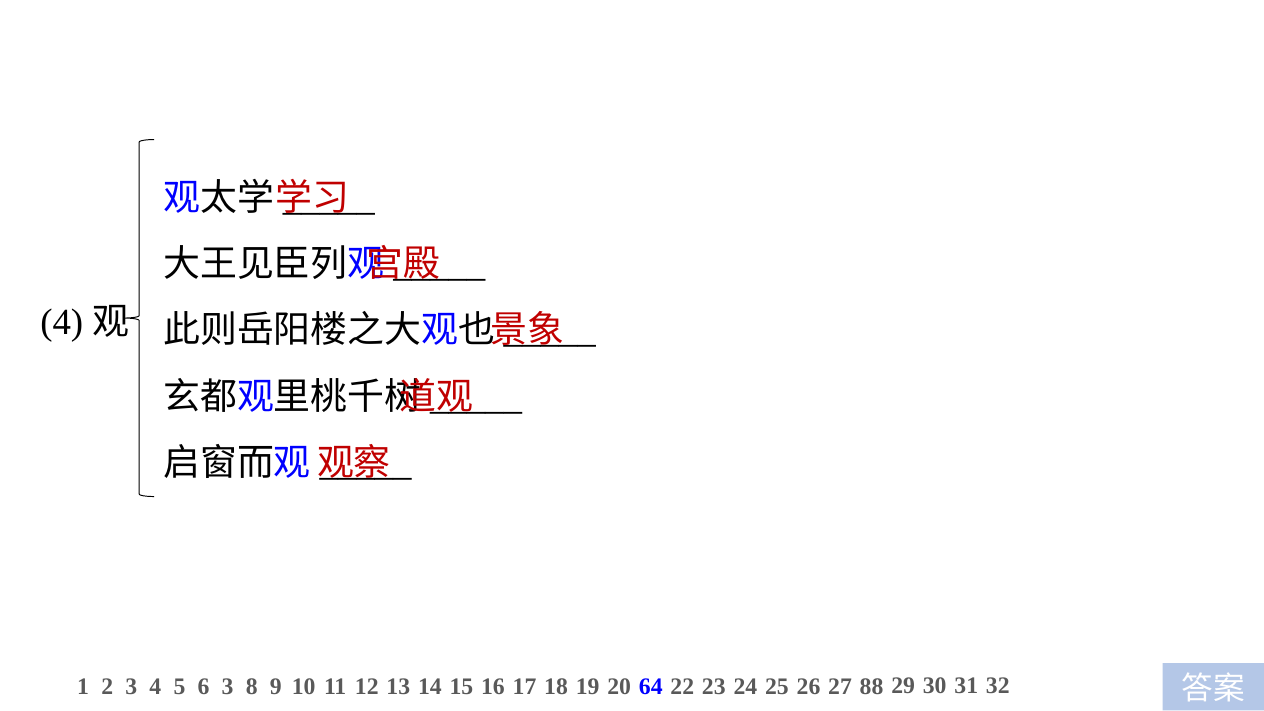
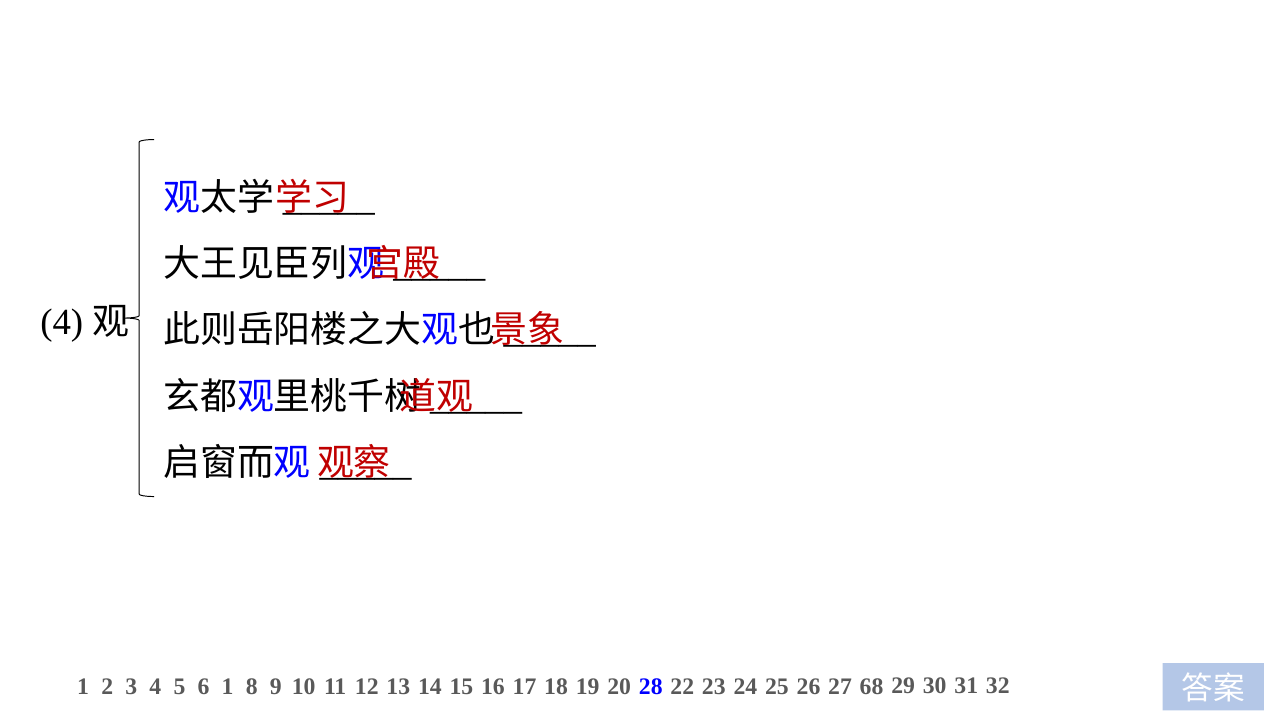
6 3: 3 -> 1
64: 64 -> 28
88: 88 -> 68
